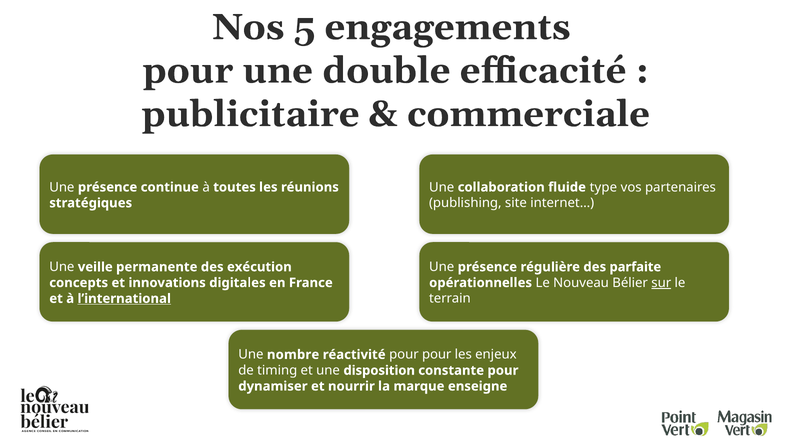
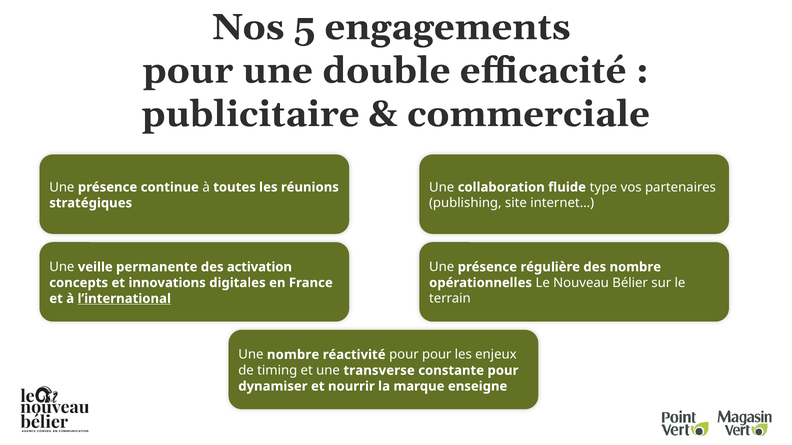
exécution: exécution -> activation
des parfaite: parfaite -> nombre
sur underline: present -> none
disposition: disposition -> transverse
